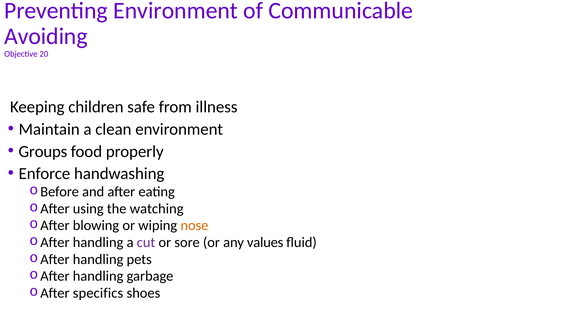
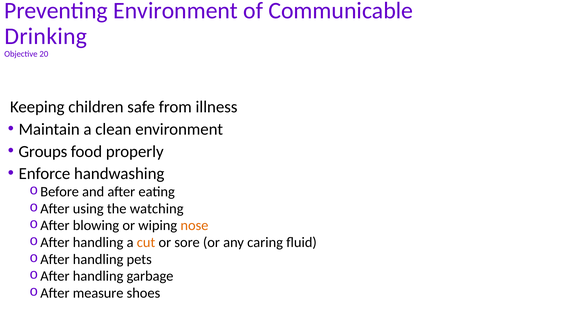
Avoiding: Avoiding -> Drinking
cut colour: purple -> orange
values: values -> caring
specifics: specifics -> measure
